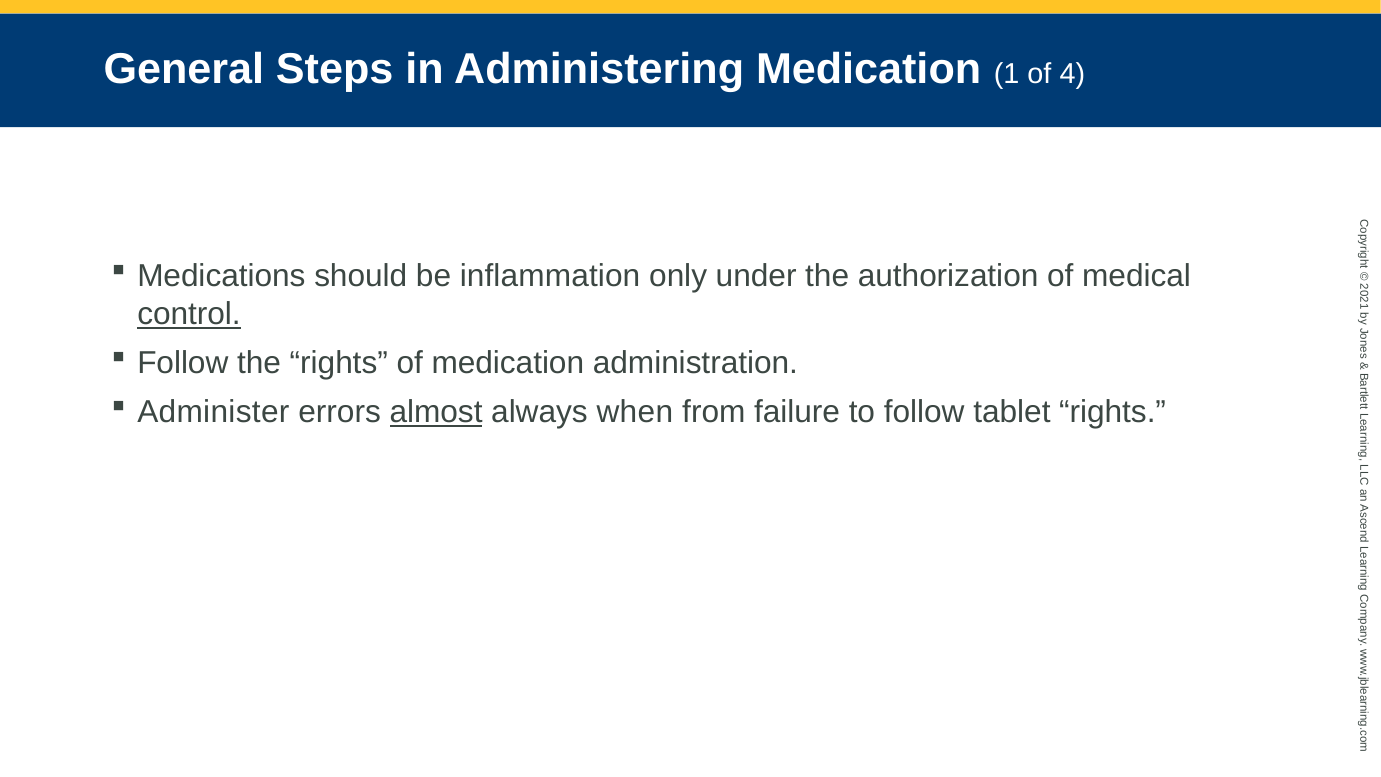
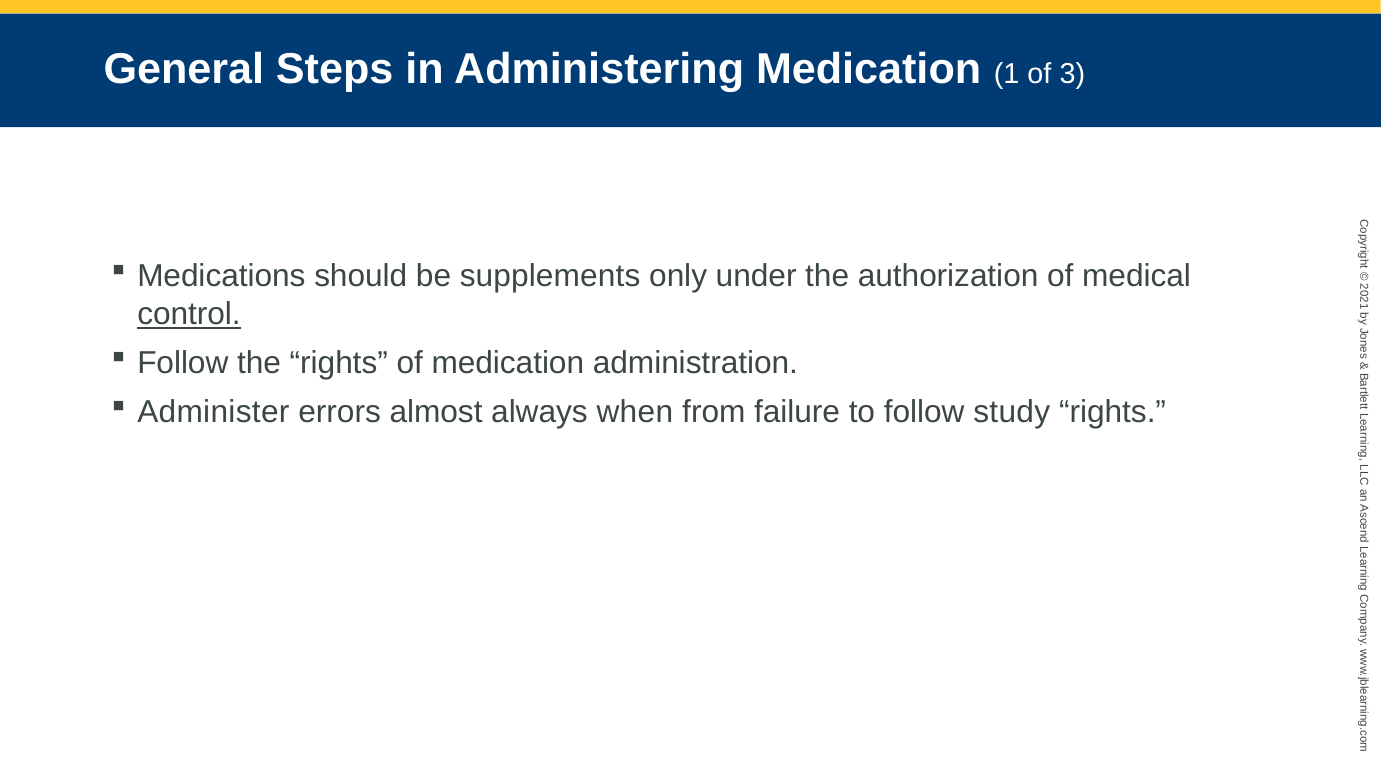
4: 4 -> 3
inflammation: inflammation -> supplements
almost underline: present -> none
tablet: tablet -> study
